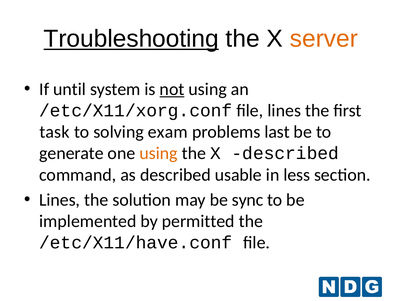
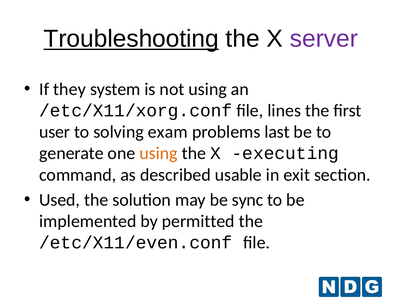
server colour: orange -> purple
until: until -> they
not underline: present -> none
task: task -> user
X described: described -> executing
less: less -> exit
Lines at (60, 200): Lines -> Used
/etc/X11/have.conf: /etc/X11/have.conf -> /etc/X11/even.conf
